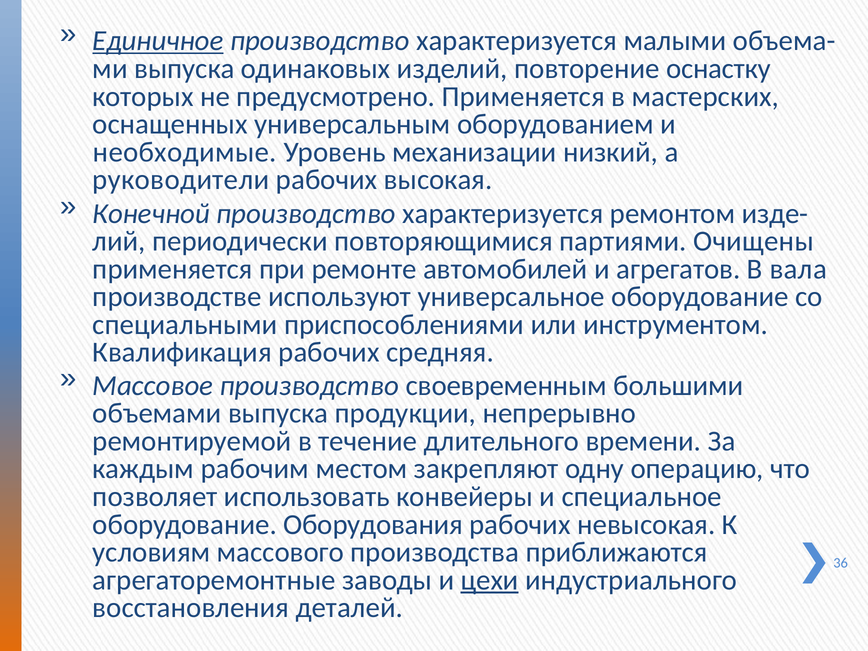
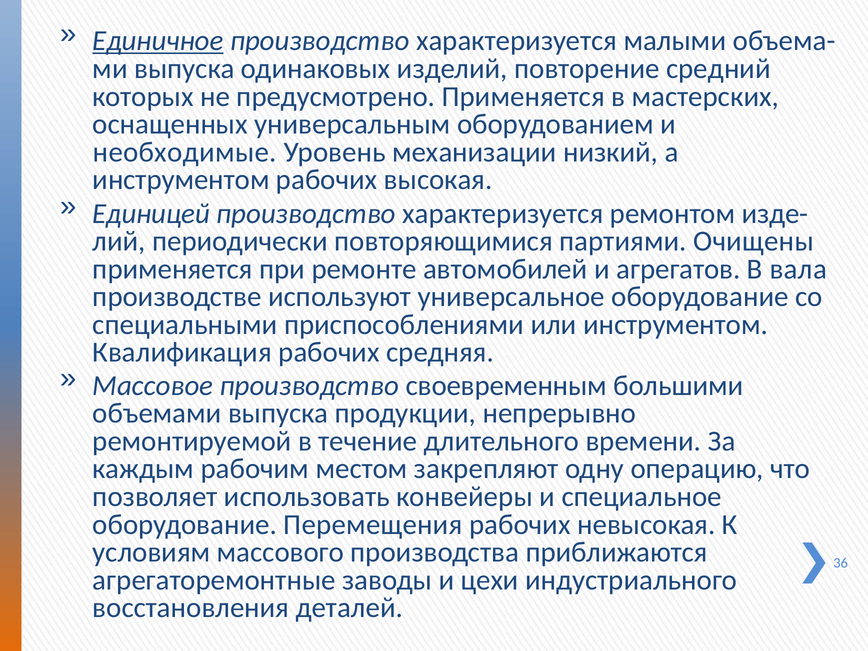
оснастку: оснастку -> средний
руководители at (181, 180): руководители -> инструментом
Конечной: Конечной -> Единицей
Оборудования: Оборудования -> Перемещения
цехи underline: present -> none
